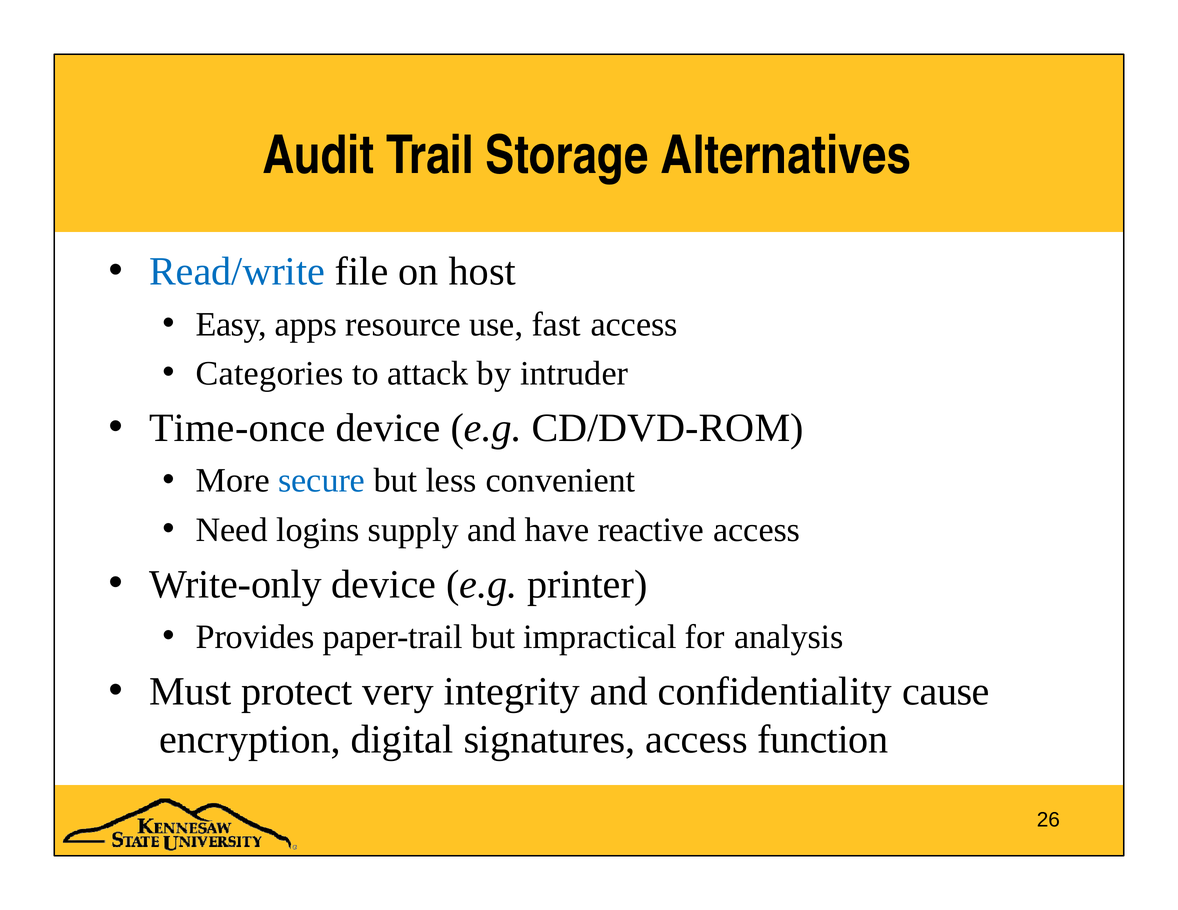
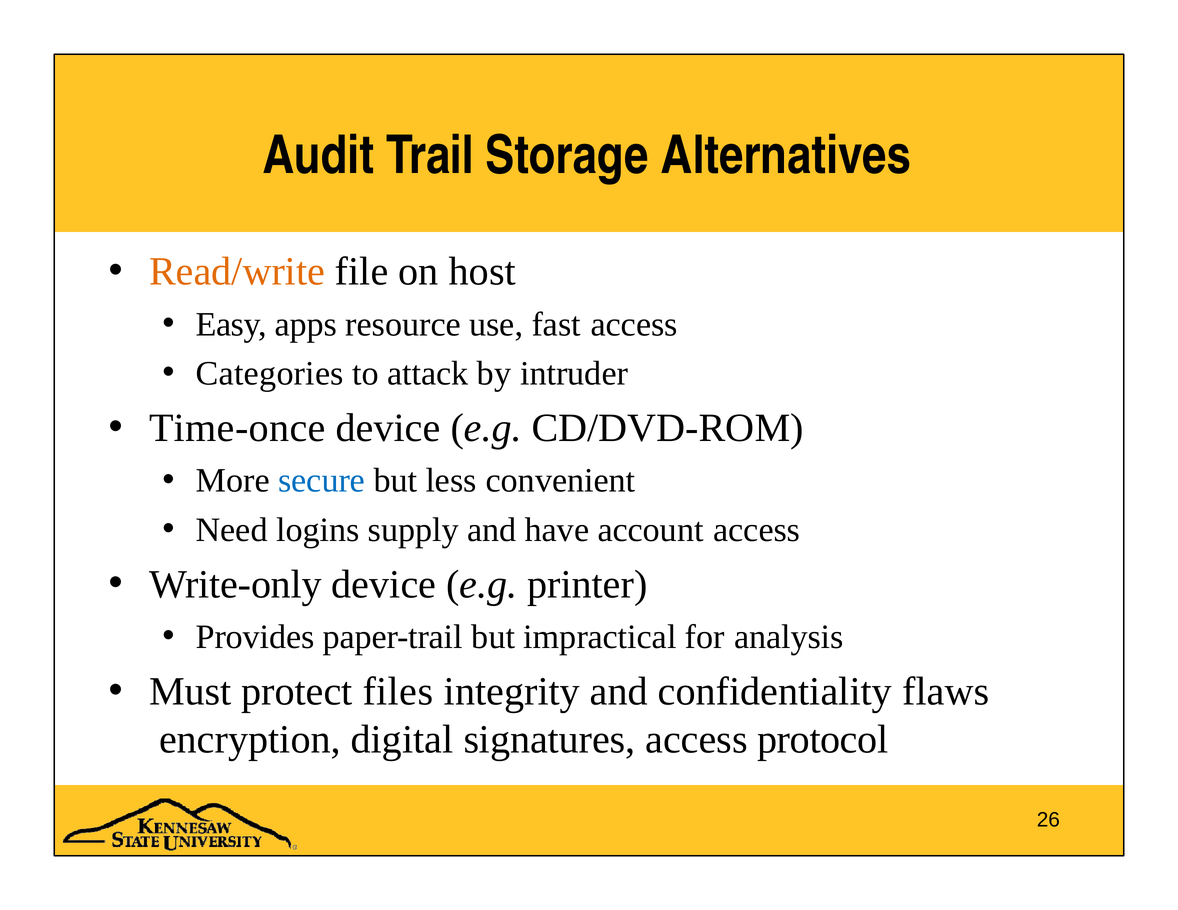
Read/write colour: blue -> orange
reactive: reactive -> account
very: very -> files
cause: cause -> flaws
function: function -> protocol
